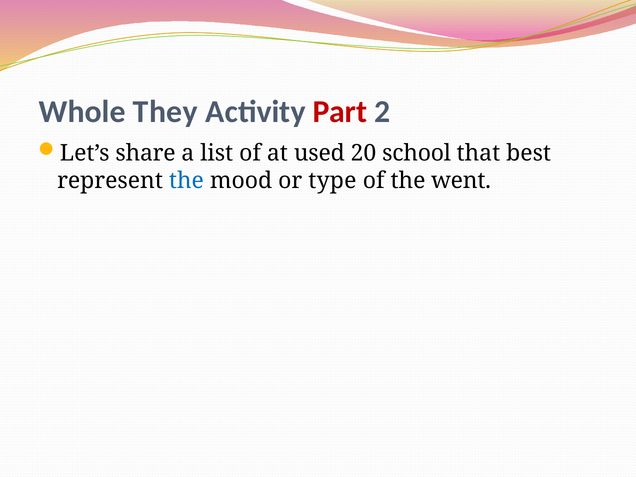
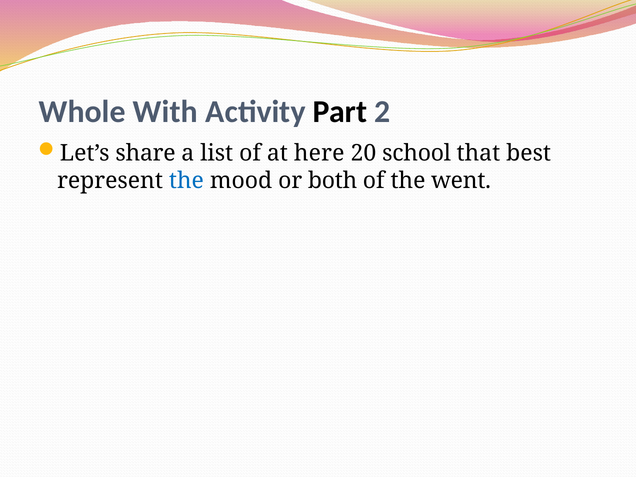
They: They -> With
Part colour: red -> black
used: used -> here
type: type -> both
